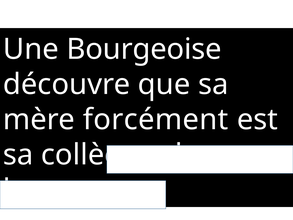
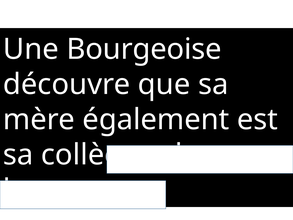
forcément: forcément -> également
